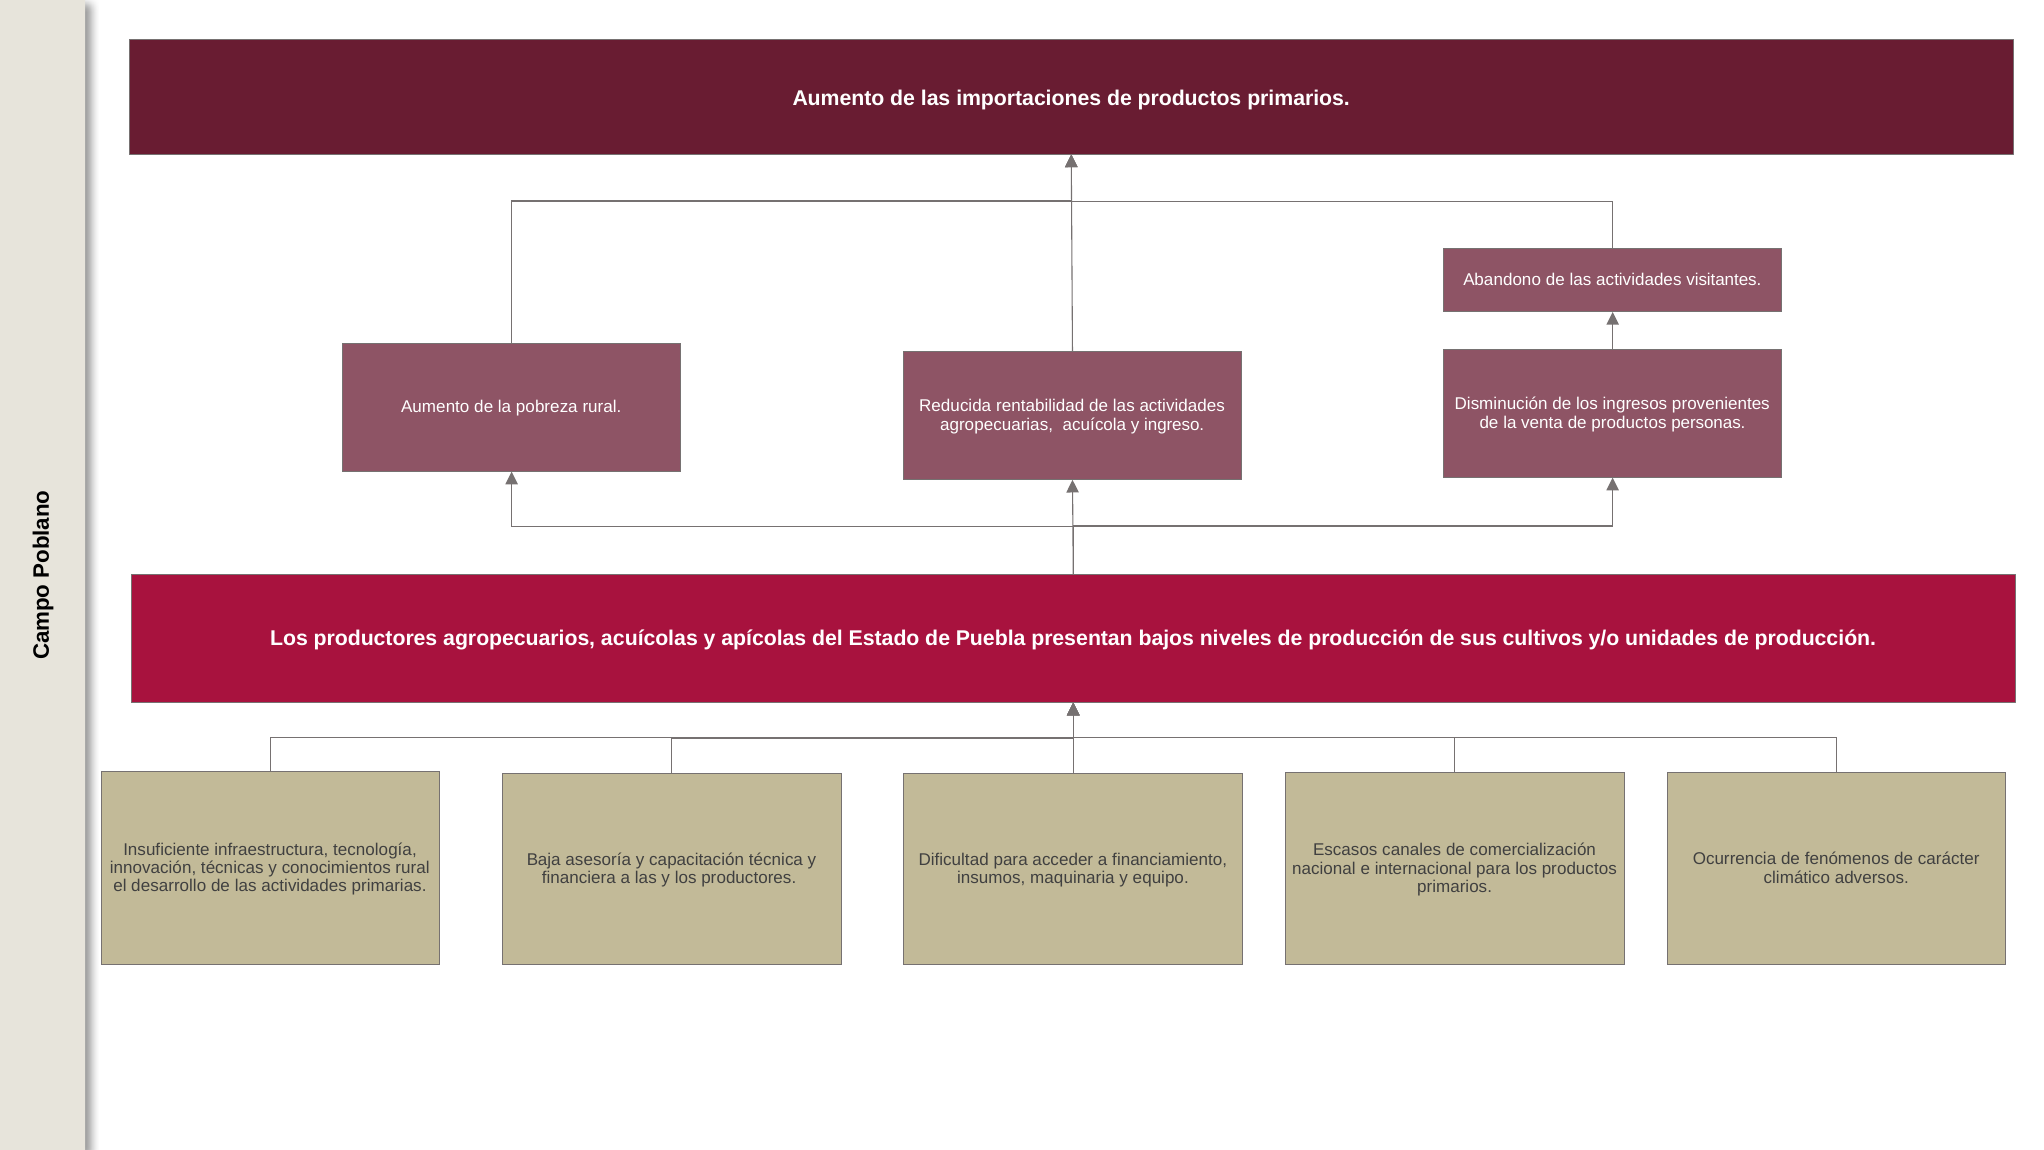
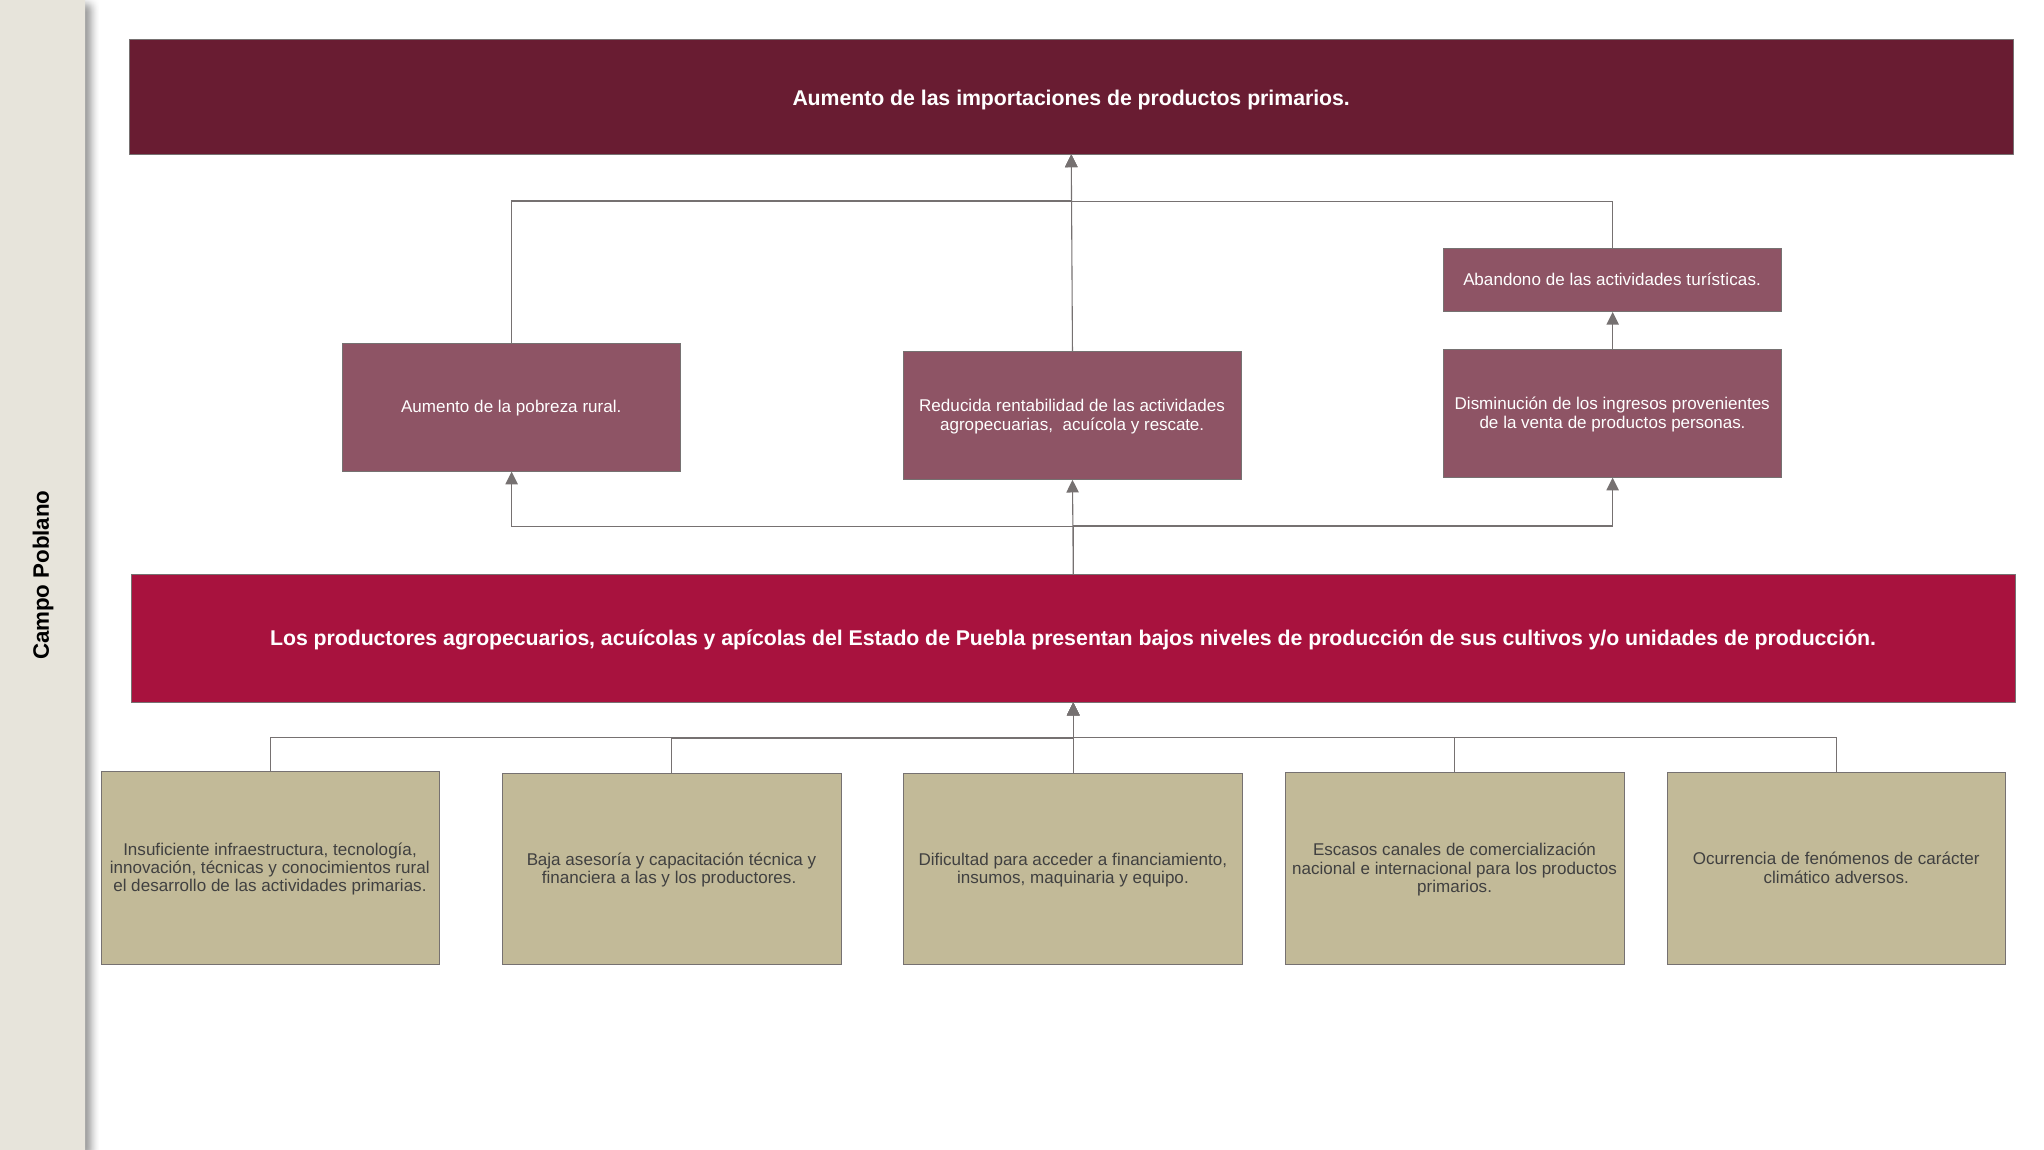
visitantes: visitantes -> turísticas
ingreso: ingreso -> rescate
